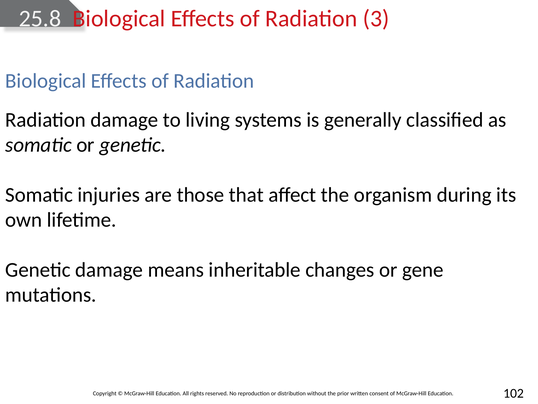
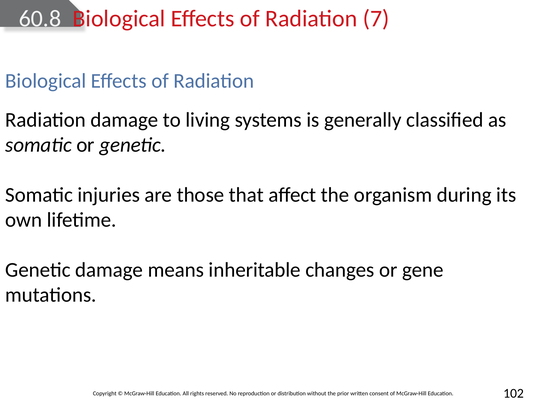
25.8: 25.8 -> 60.8
3: 3 -> 7
